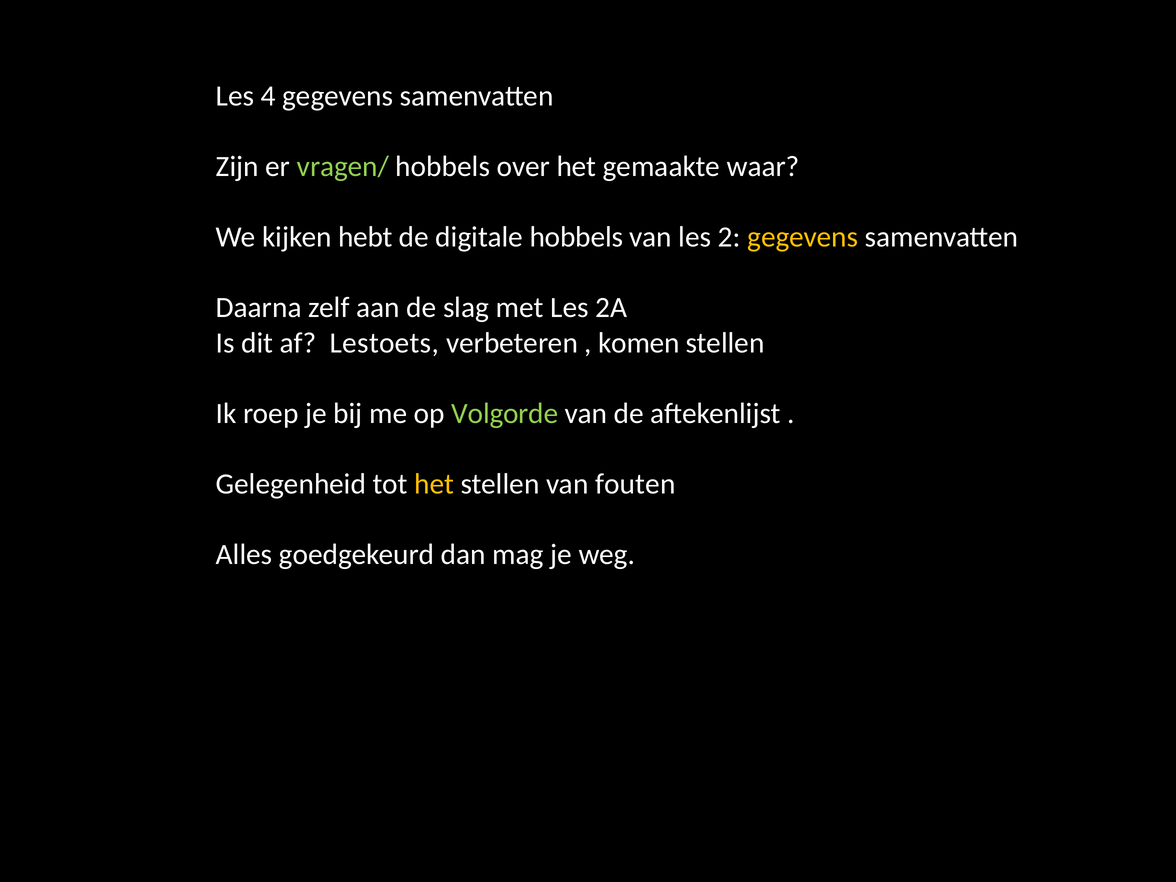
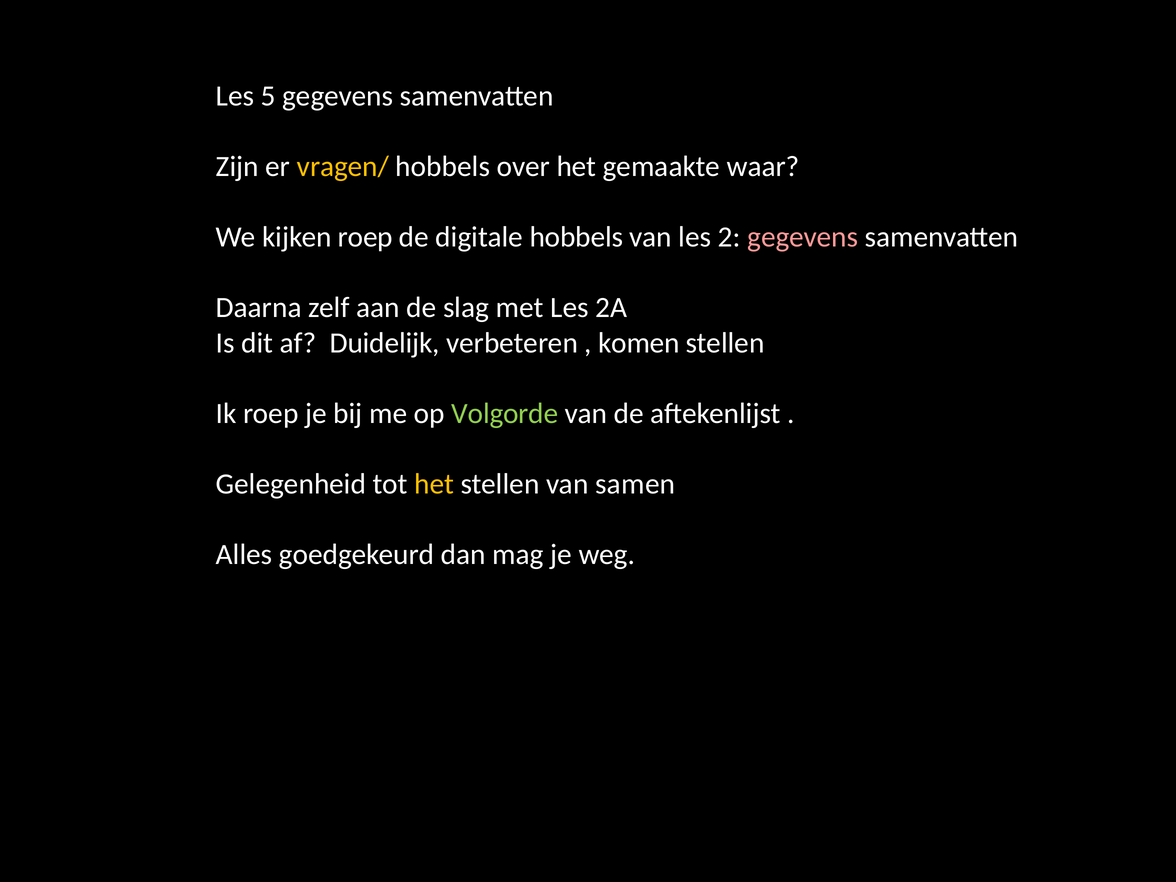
4: 4 -> 5
vragen/ colour: light green -> yellow
kijken hebt: hebt -> roep
gegevens at (803, 237) colour: yellow -> pink
Lestoets: Lestoets -> Duidelijk
fouten: fouten -> samen
